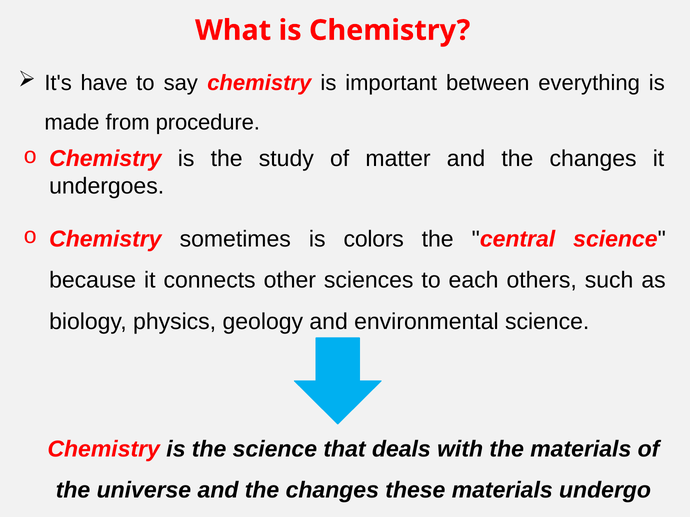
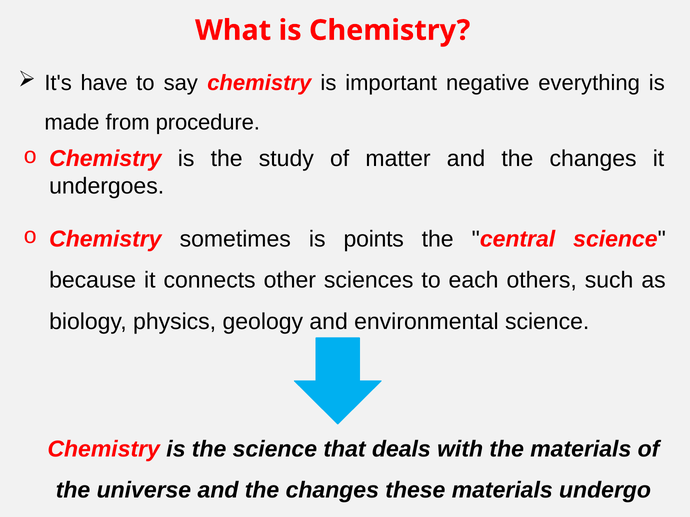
between: between -> negative
colors: colors -> points
